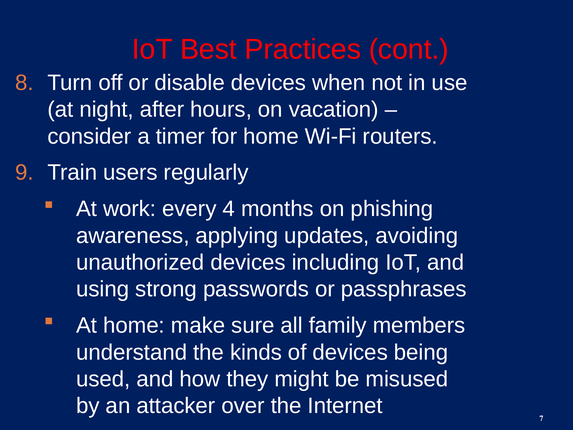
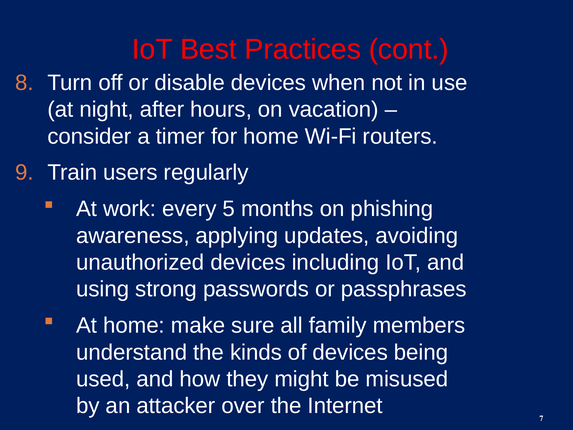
4: 4 -> 5
